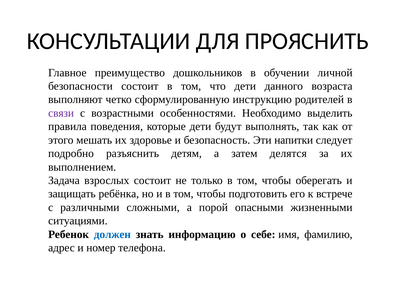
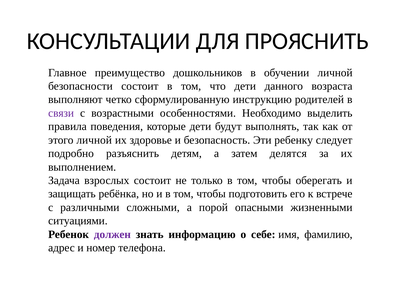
этого мешать: мешать -> личной
напитки: напитки -> ребенку
должен colour: blue -> purple
